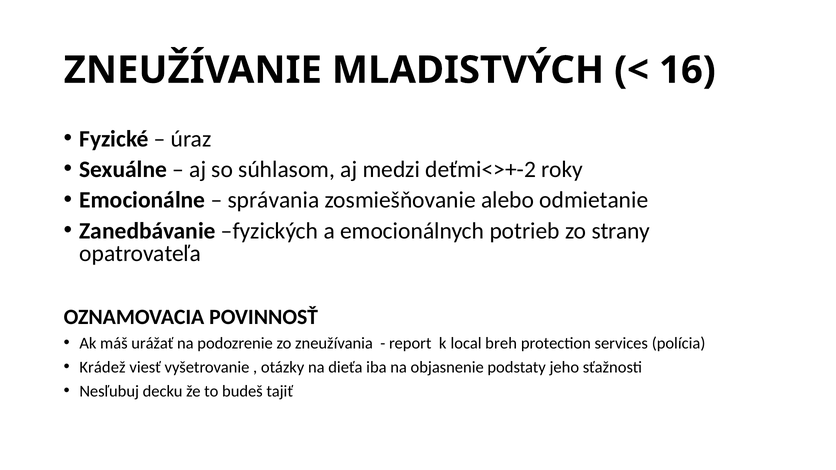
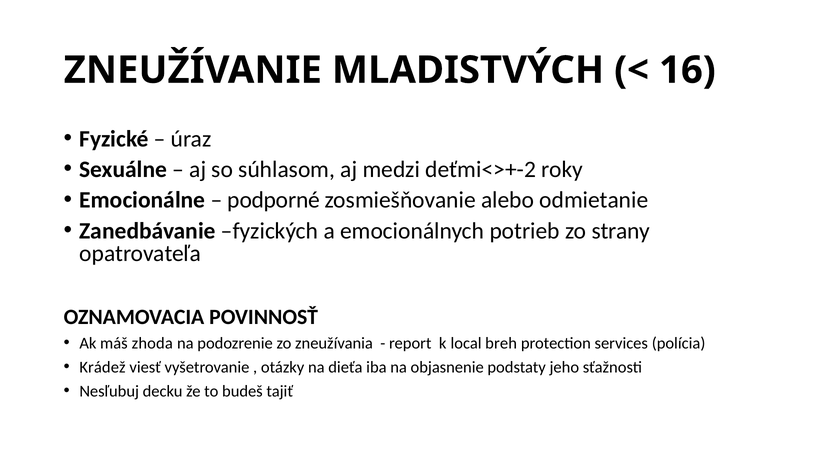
správania: správania -> podporné
urážať: urážať -> zhoda
